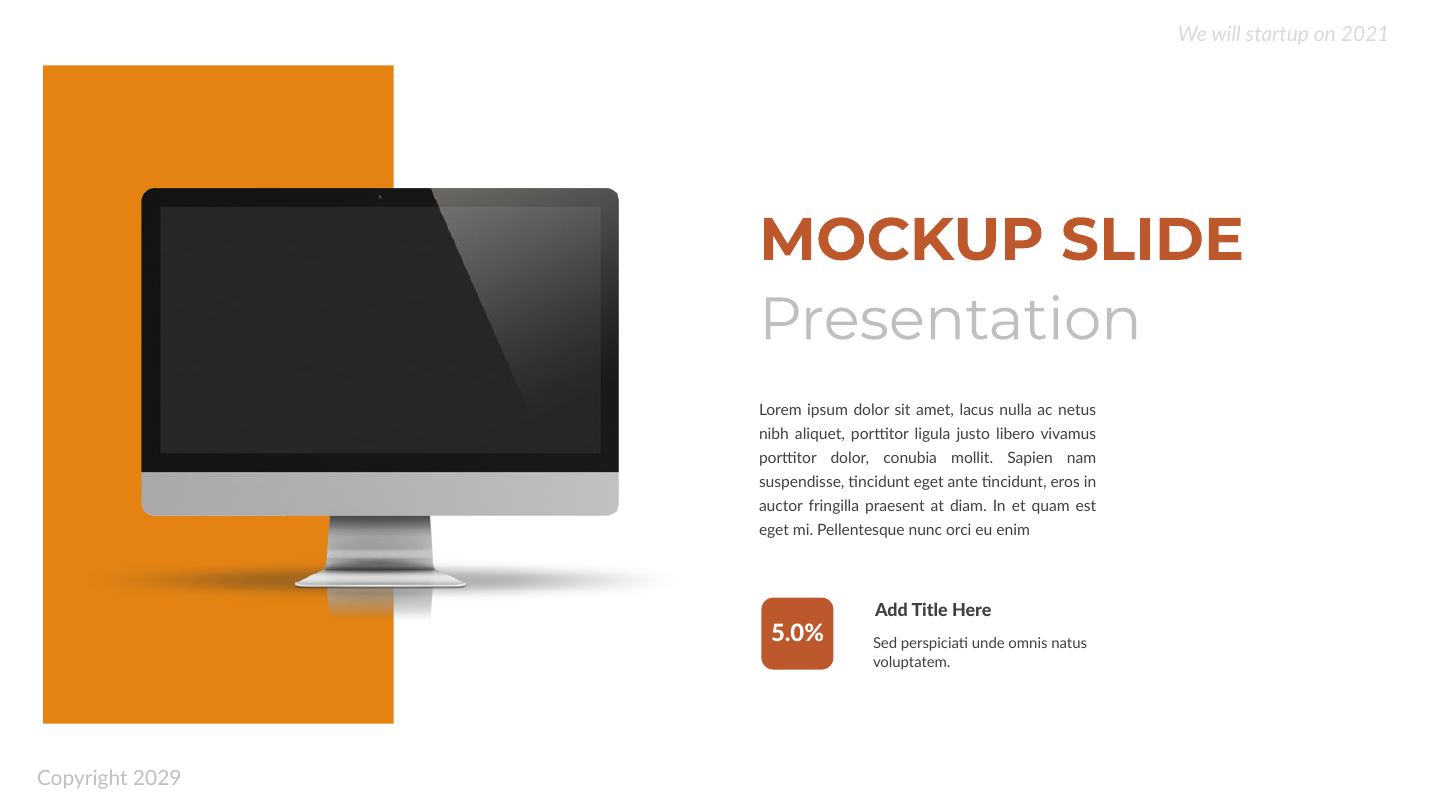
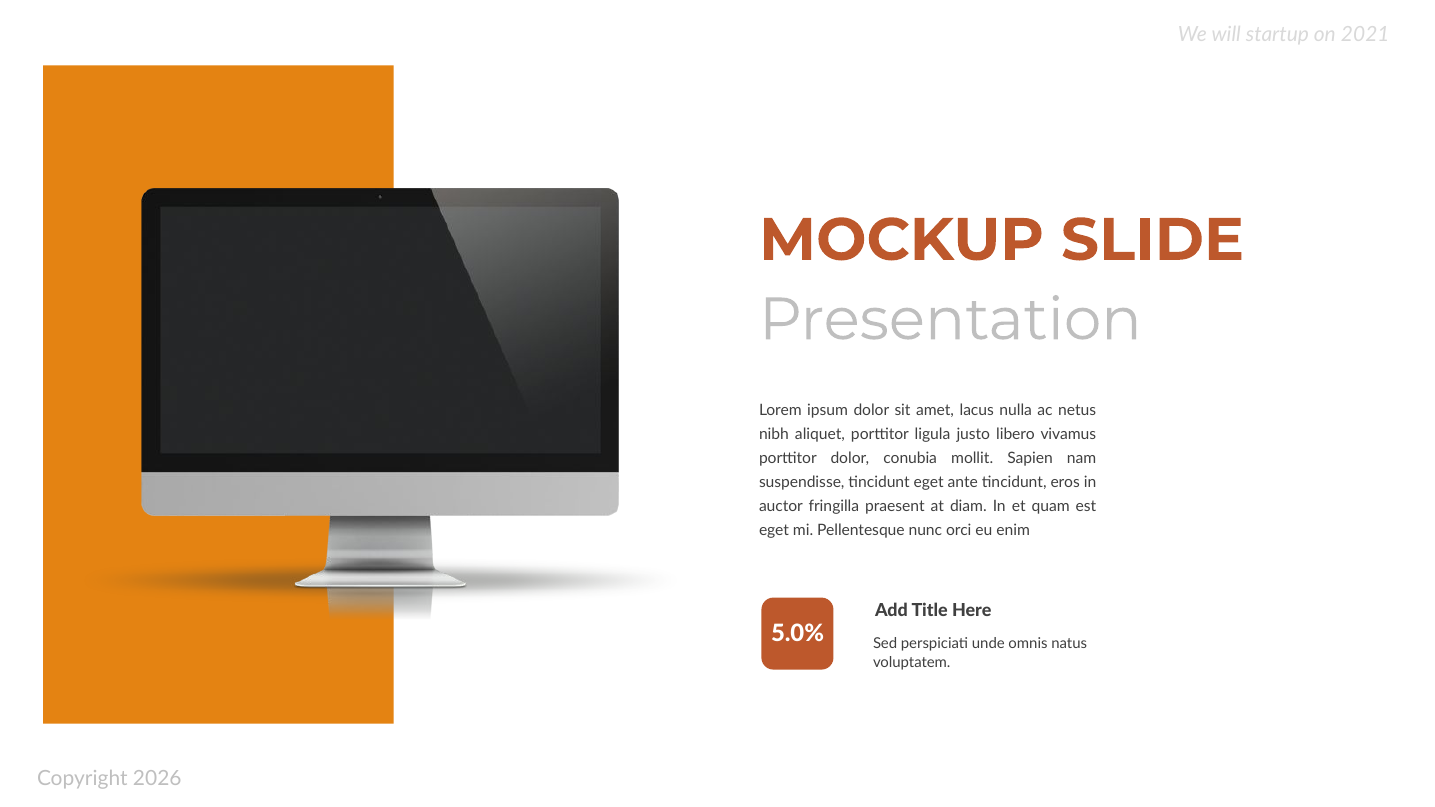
2029: 2029 -> 2026
